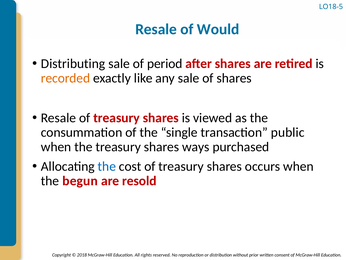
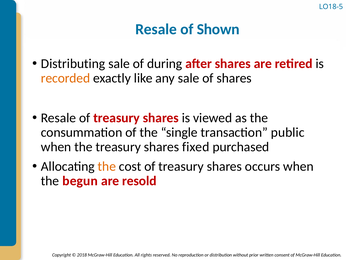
Would: Would -> Shown
period: period -> during
ways: ways -> fixed
the at (107, 166) colour: blue -> orange
